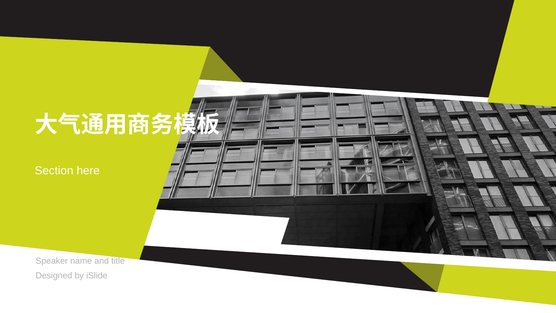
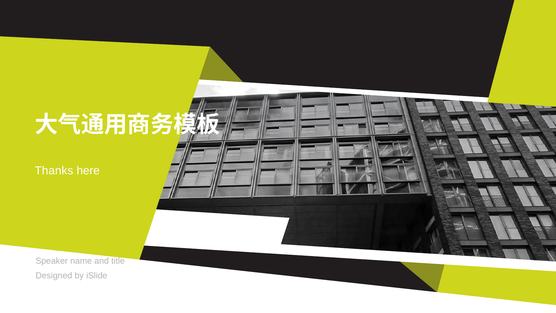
Section: Section -> Thanks
